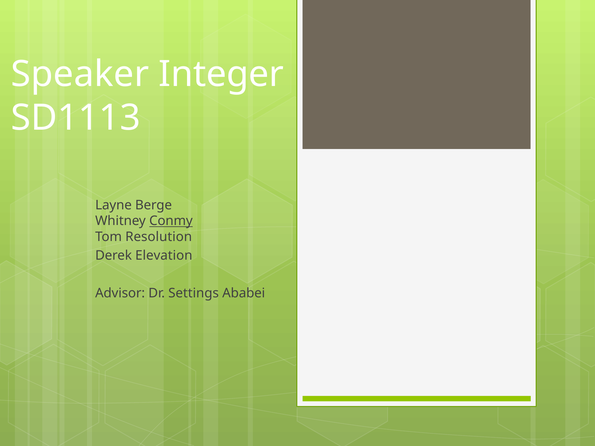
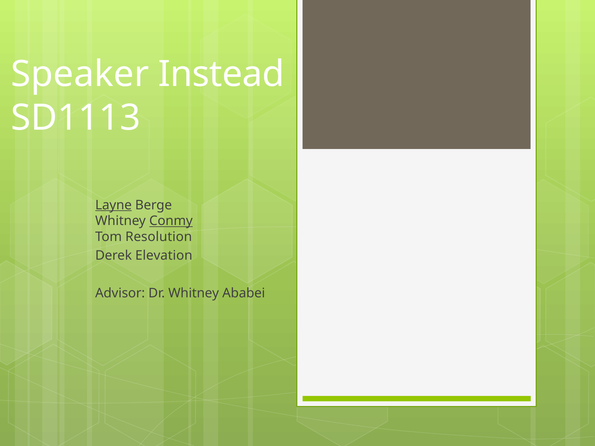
Integer: Integer -> Instead
Layne underline: none -> present
Dr Settings: Settings -> Whitney
